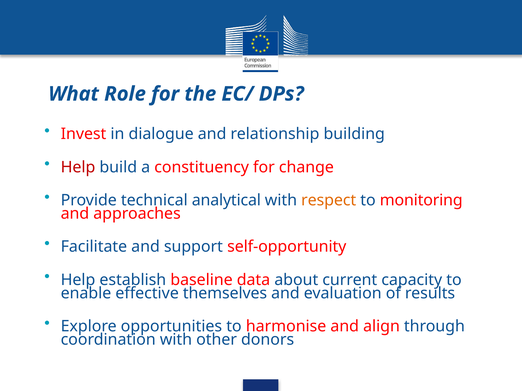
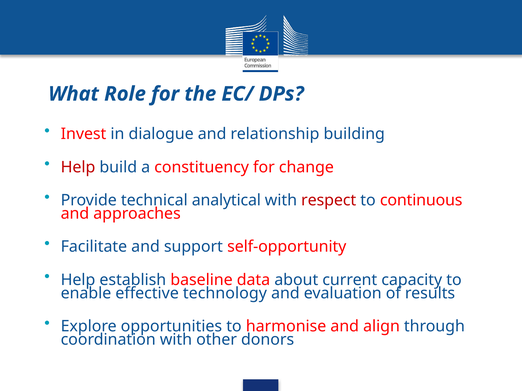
respect colour: orange -> red
monitoring: monitoring -> continuous
themselves: themselves -> technology
